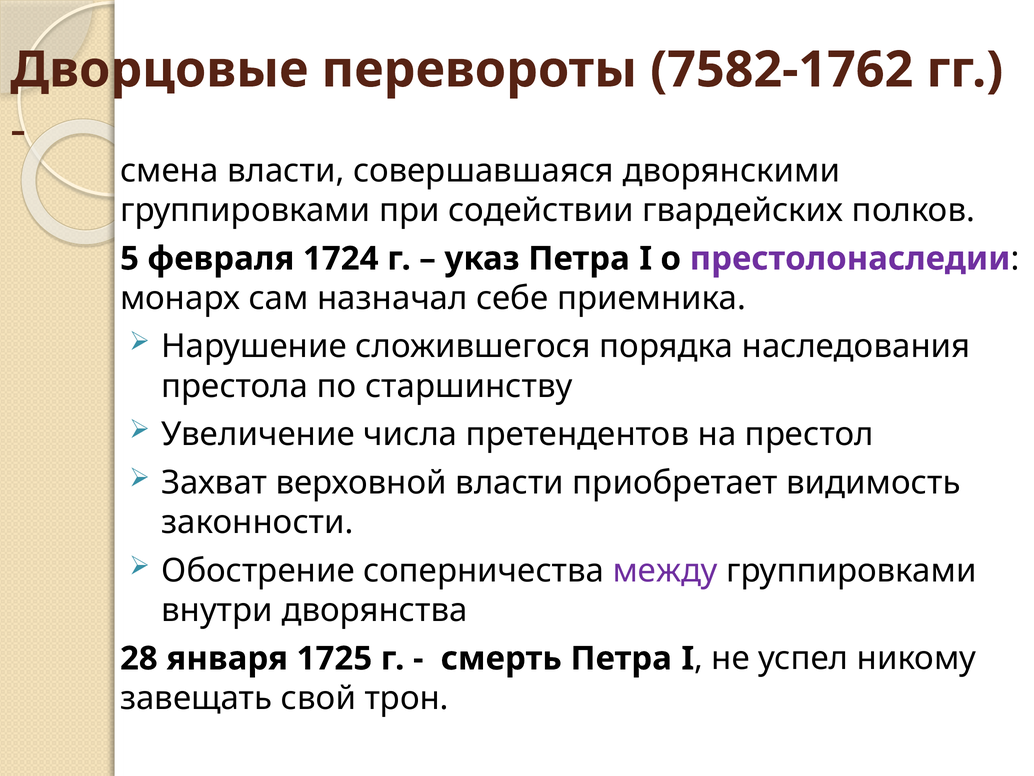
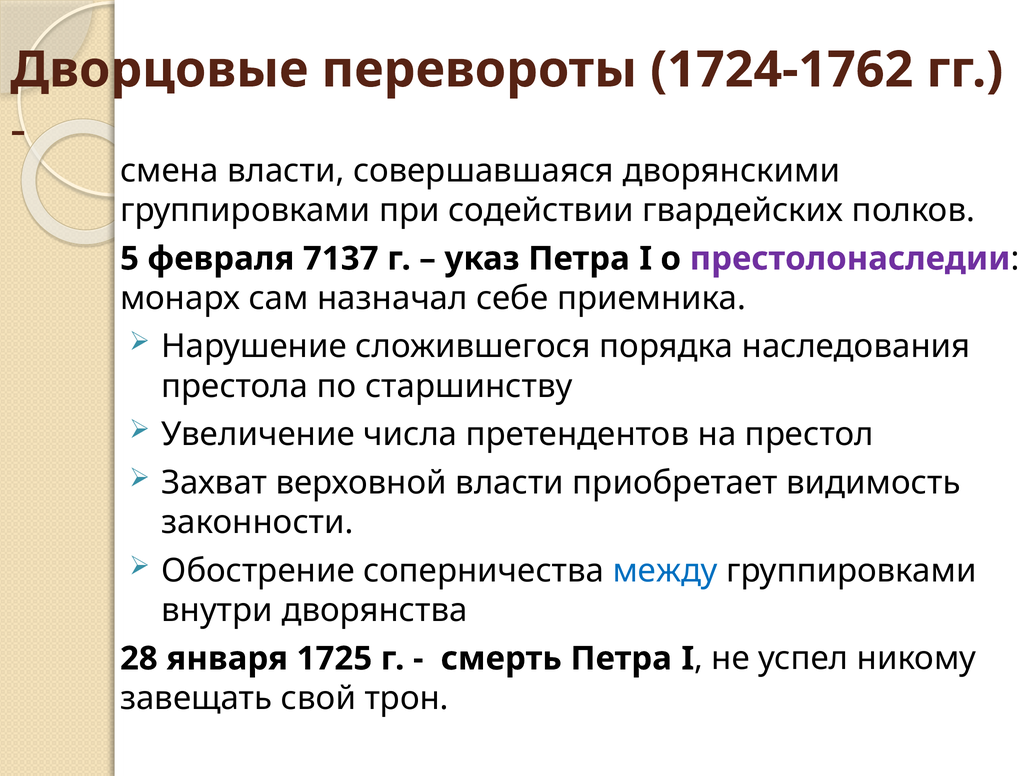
7582-1762: 7582-1762 -> 1724-1762
1724: 1724 -> 7137
между colour: purple -> blue
